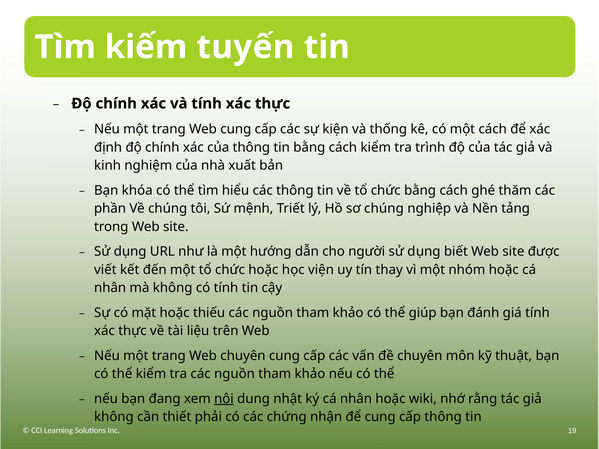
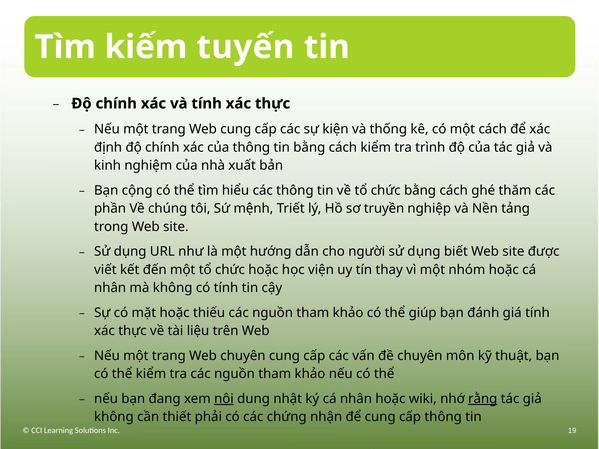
khóa: khóa -> cộng
sơ chúng: chúng -> truyền
rằng underline: none -> present
